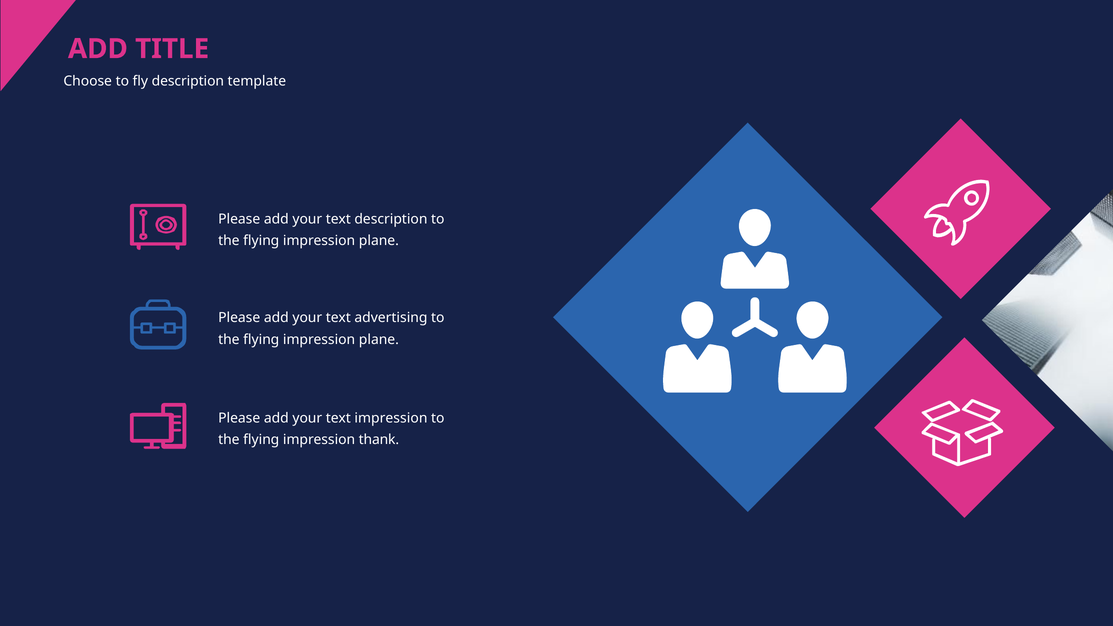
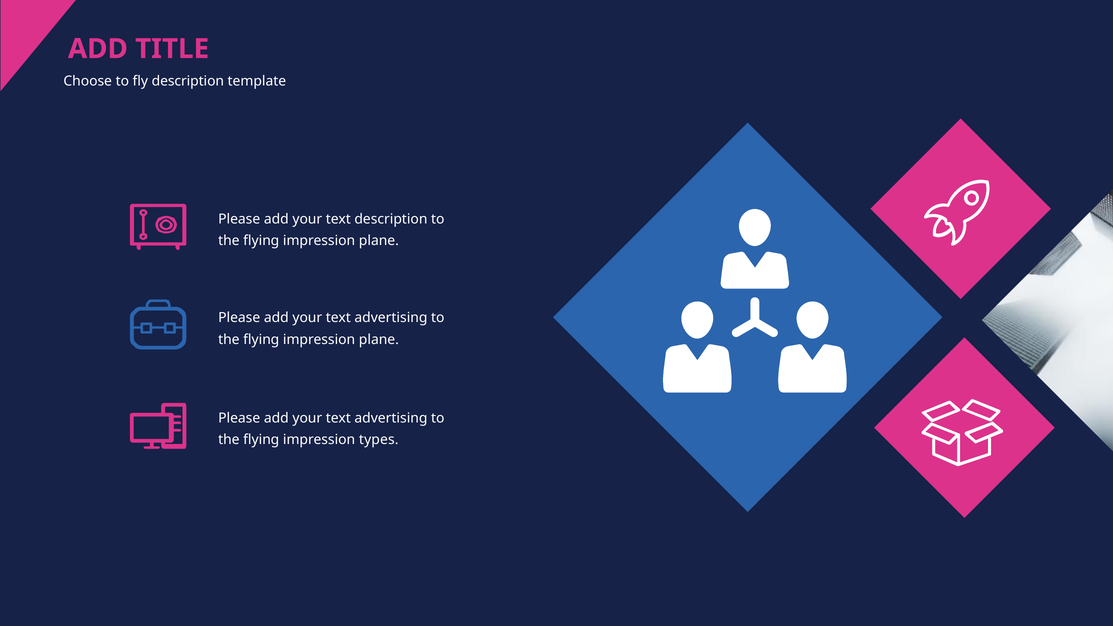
impression at (391, 418): impression -> advertising
thank: thank -> types
